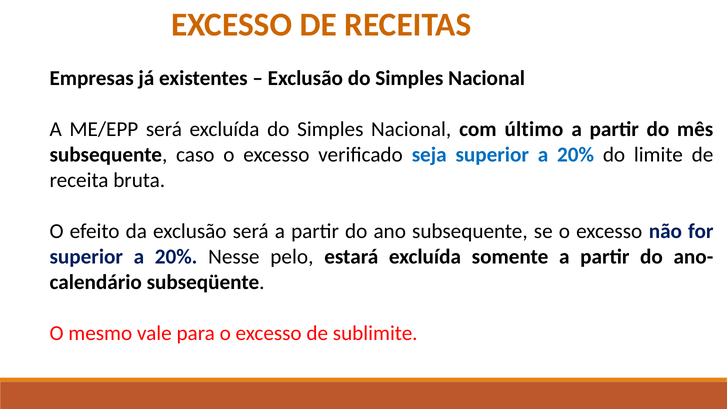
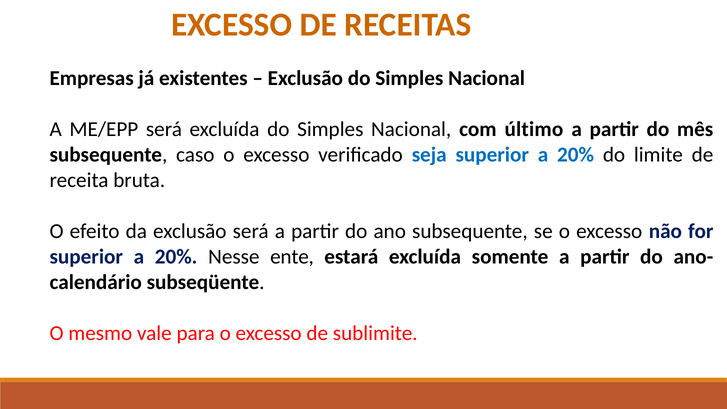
pelo: pelo -> ente
